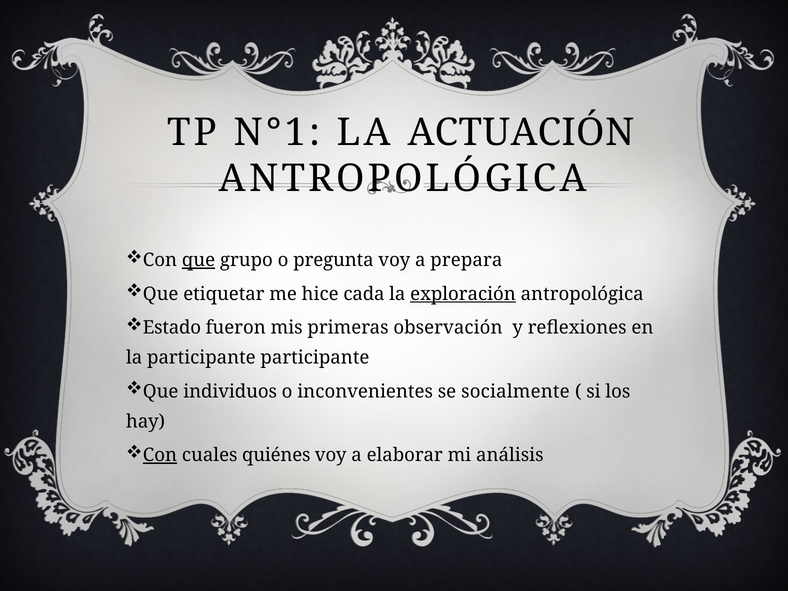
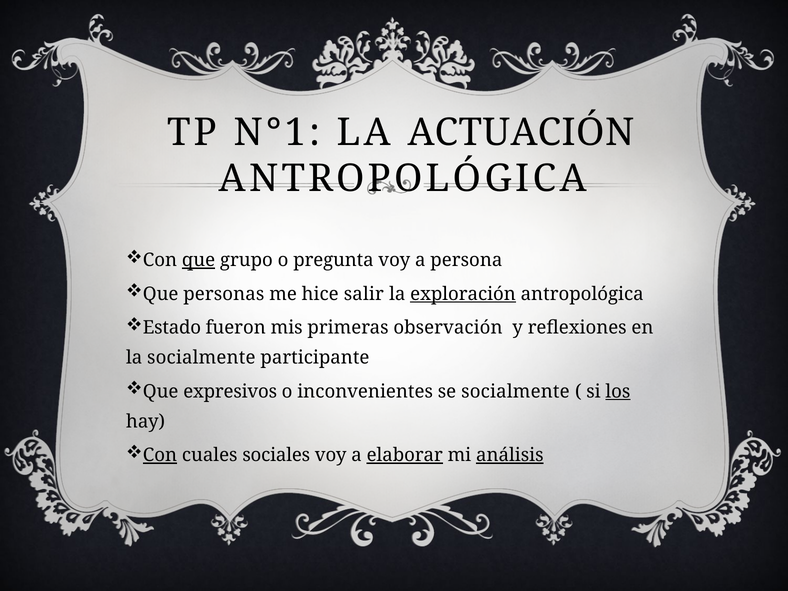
prepara: prepara -> persona
etiquetar: etiquetar -> personas
cada: cada -> salir
la participante: participante -> socialmente
individuos: individuos -> expresivos
los underline: none -> present
quiénes: quiénes -> sociales
elaborar underline: none -> present
análisis underline: none -> present
